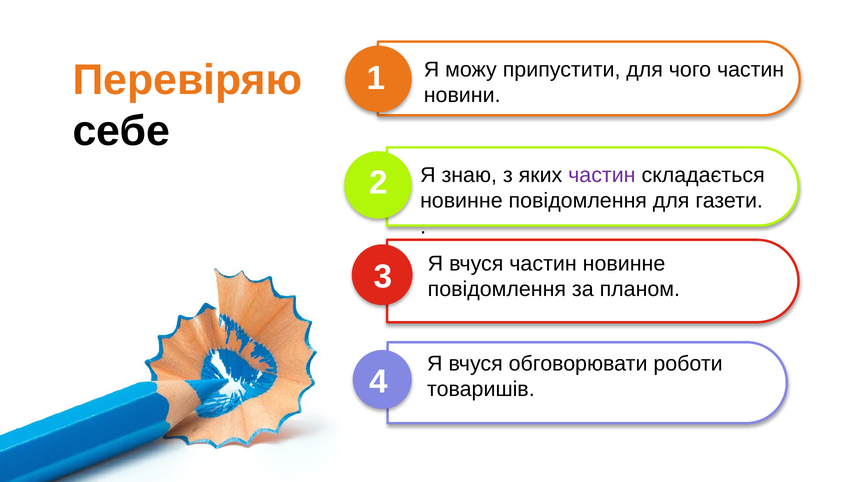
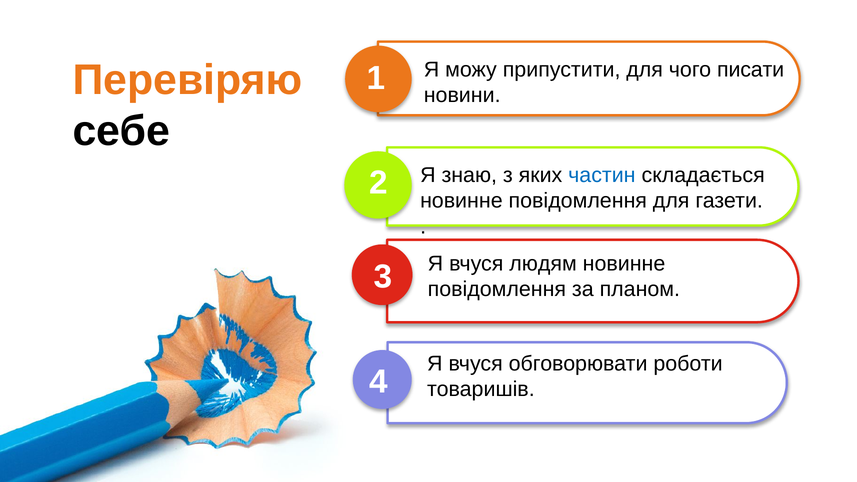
чого частин: частин -> писати
частин at (602, 175) colour: purple -> blue
вчуся частин: частин -> людям
